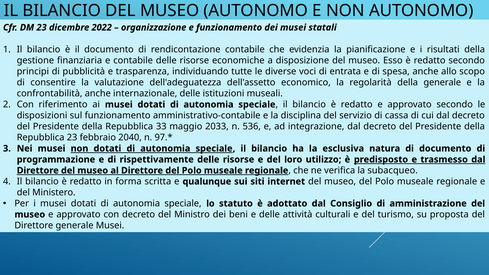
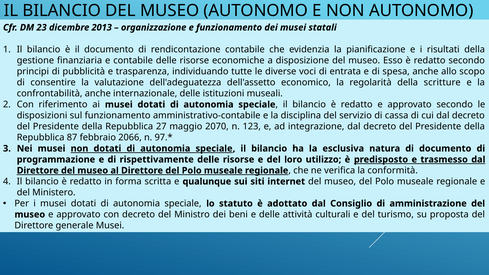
2022: 2022 -> 2013
della generale: generale -> scritture
33: 33 -> 27
2033: 2033 -> 2070
536: 536 -> 123
Repubblica 23: 23 -> 87
2040: 2040 -> 2066
subacqueo: subacqueo -> conformità
